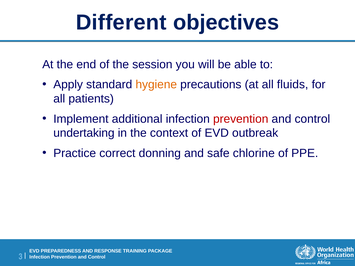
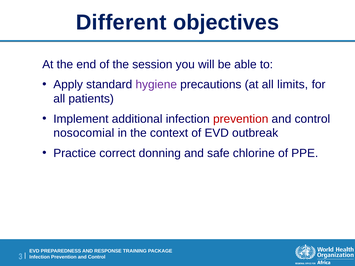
hygiene colour: orange -> purple
fluids: fluids -> limits
undertaking: undertaking -> nosocomial
